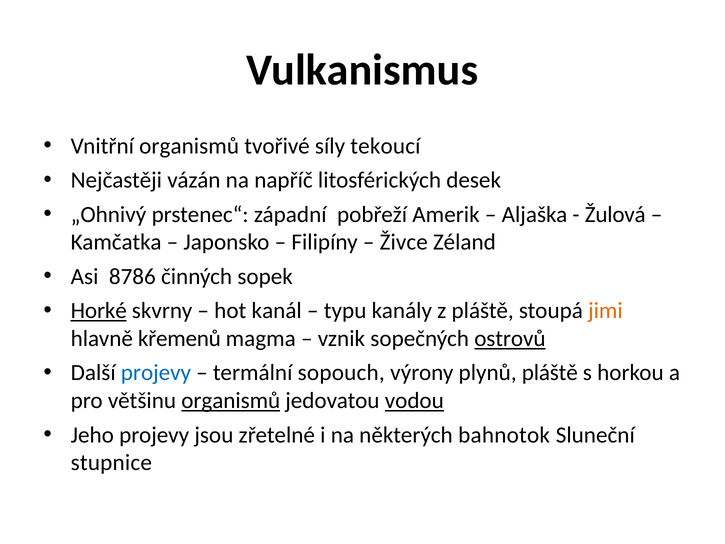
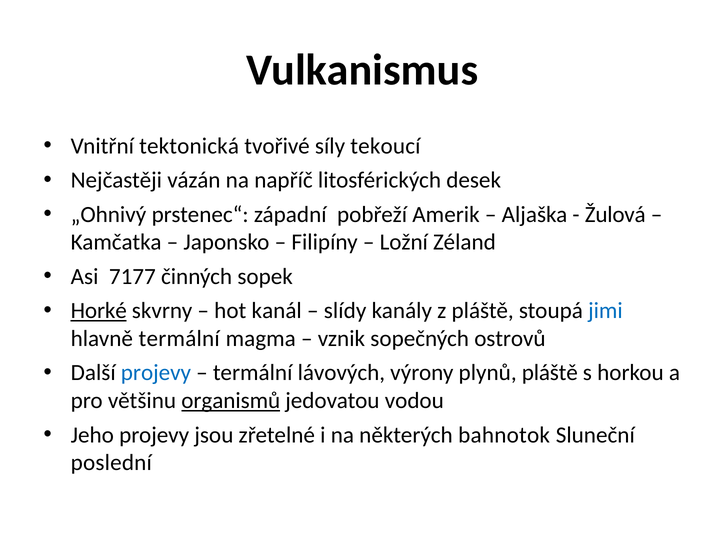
Vnitřní organismů: organismů -> tektonická
Živce: Živce -> Ložní
8786: 8786 -> 7177
typu: typu -> slídy
jimi colour: orange -> blue
hlavně křemenů: křemenů -> termální
ostrovů underline: present -> none
sopouch: sopouch -> lávových
vodou underline: present -> none
stupnice: stupnice -> poslední
